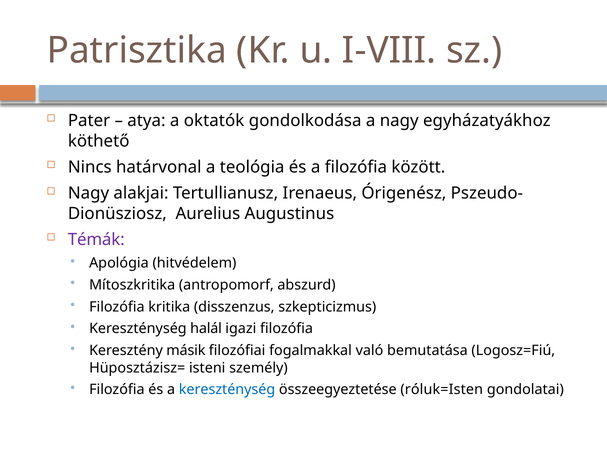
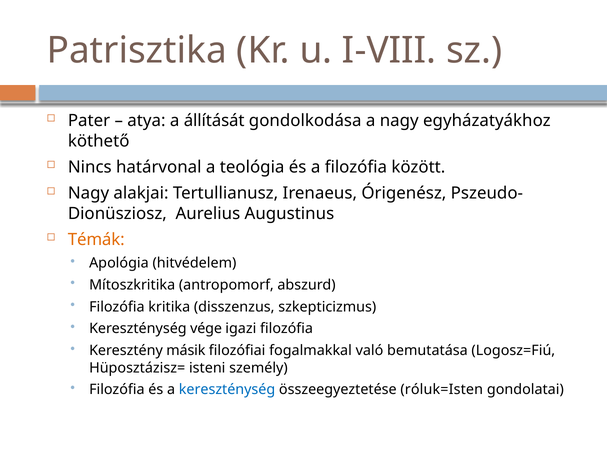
oktatók: oktatók -> állítását
Témák colour: purple -> orange
halál: halál -> vége
